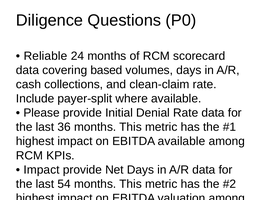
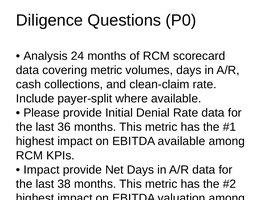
Reliable: Reliable -> Analysis
covering based: based -> metric
54: 54 -> 38
